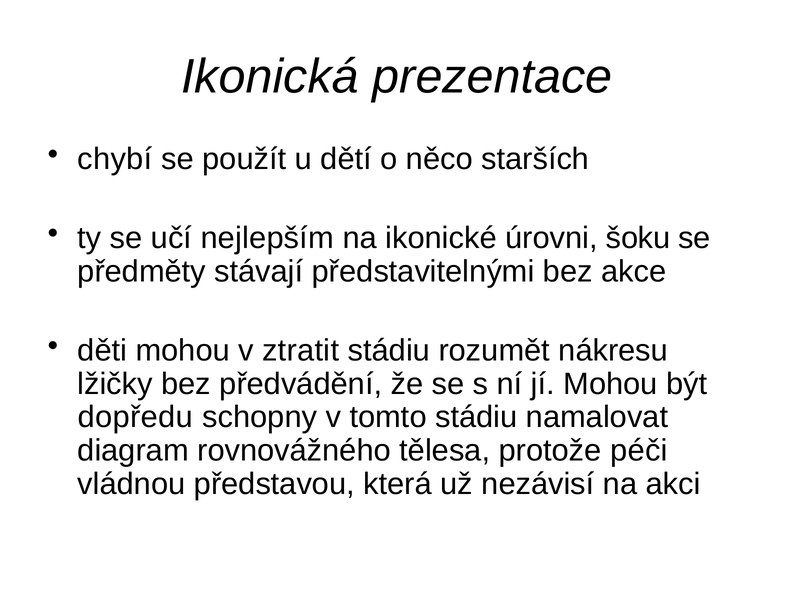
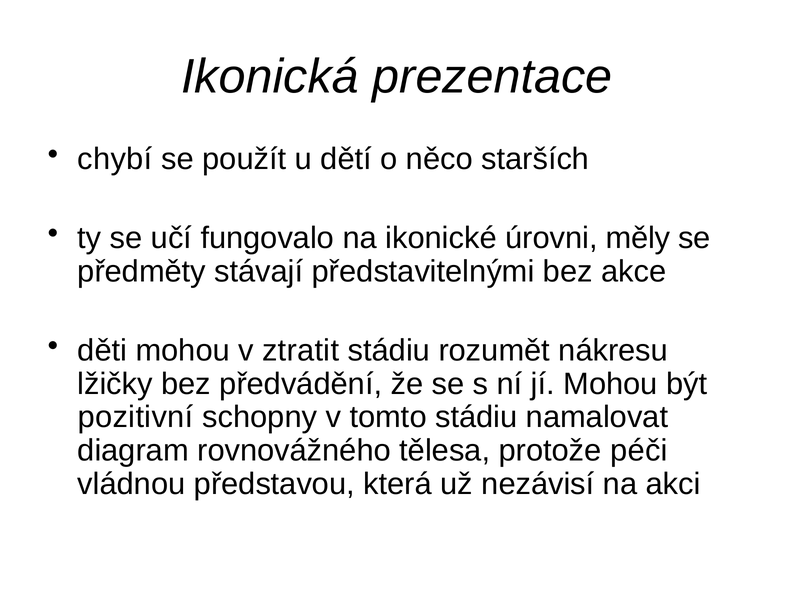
nejlepším: nejlepším -> fungovalo
šoku: šoku -> měly
dopředu: dopředu -> pozitivní
